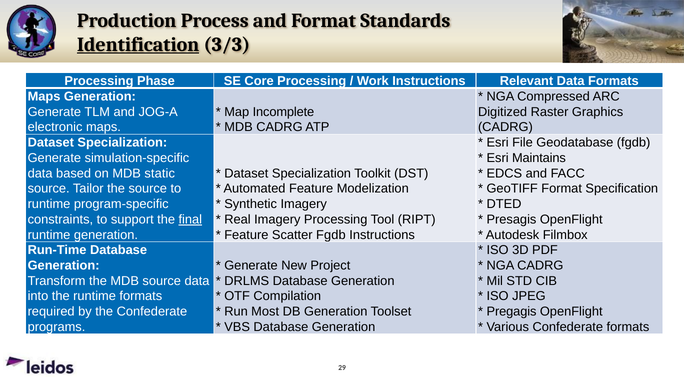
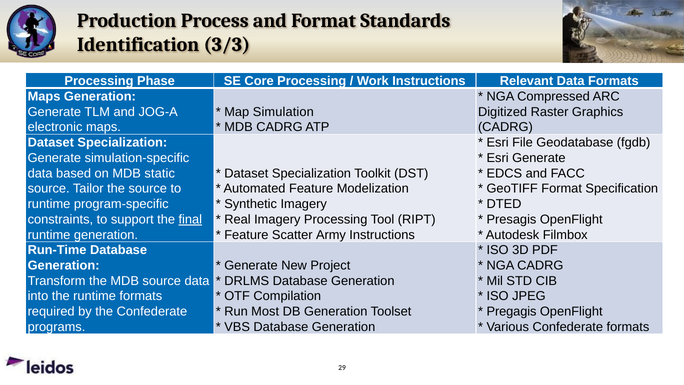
Identification underline: present -> none
Incomplete: Incomplete -> Simulation
Esri Maintains: Maintains -> Generate
Scatter Fgdb: Fgdb -> Army
